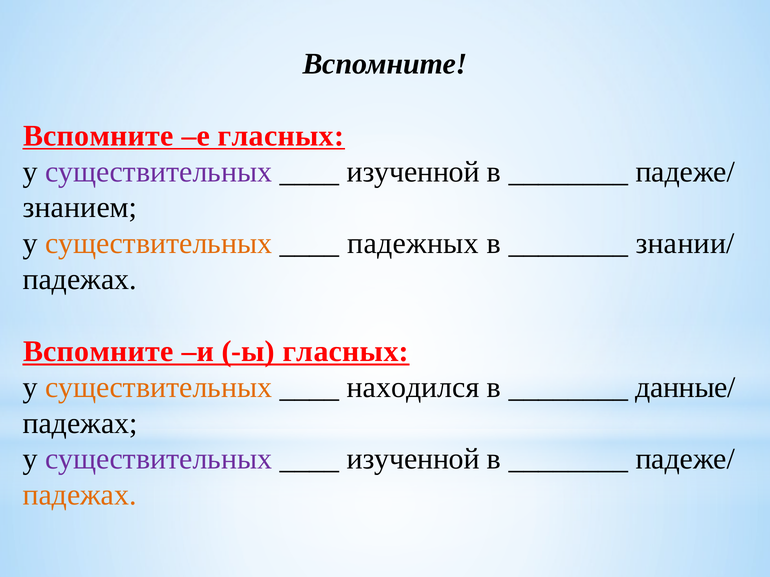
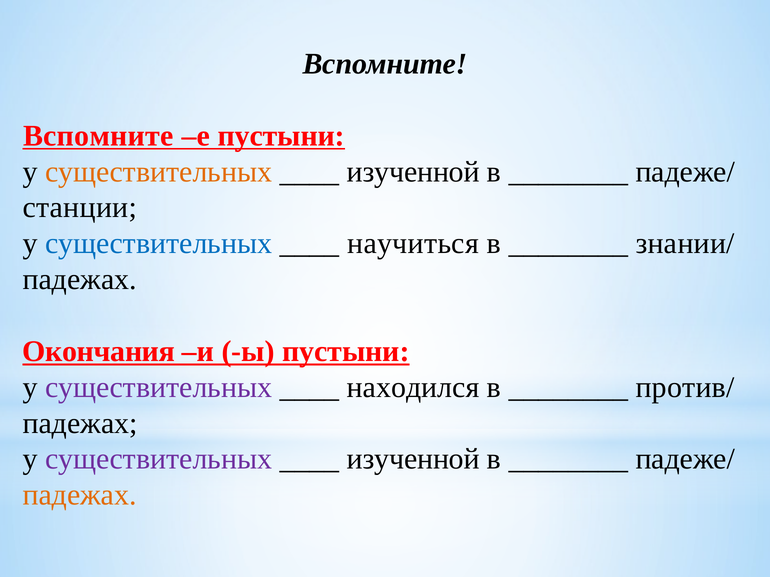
е гласных: гласных -> пустыни
существительных at (159, 172) colour: purple -> orange
знанием: знанием -> станции
существительных at (159, 244) colour: orange -> blue
падежных: падежных -> научиться
Вспомните at (98, 352): Вспомните -> Окончания
ы гласных: гласных -> пустыни
существительных at (159, 388) colour: orange -> purple
данные/: данные/ -> против/
